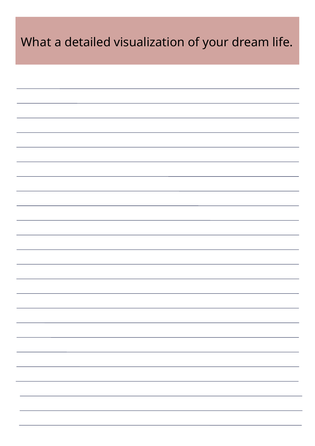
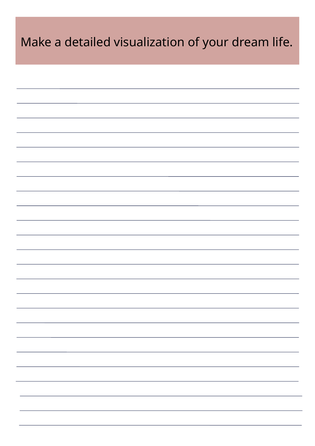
What: What -> Make
